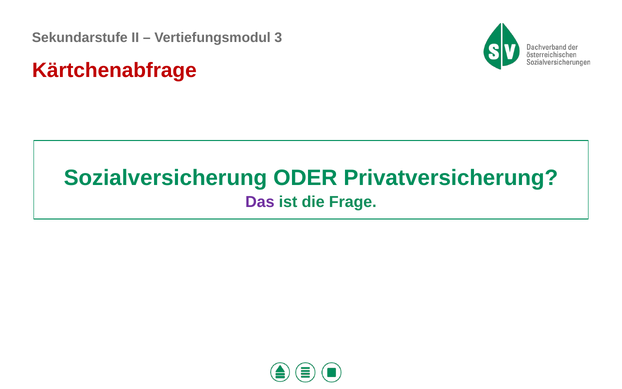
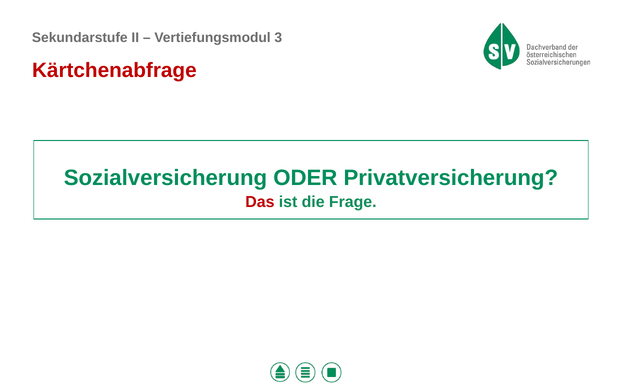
Das colour: purple -> red
